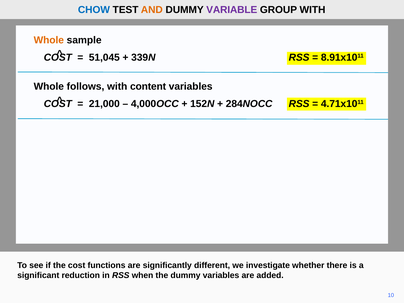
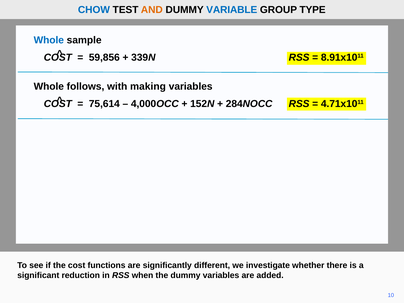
VARIABLE colour: purple -> blue
GROUP WITH: WITH -> TYPE
Whole at (49, 40) colour: orange -> blue
51,045: 51,045 -> 59,856
content: content -> making
21,000: 21,000 -> 75,614
